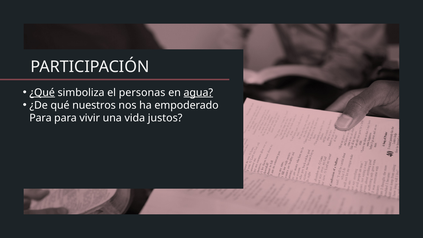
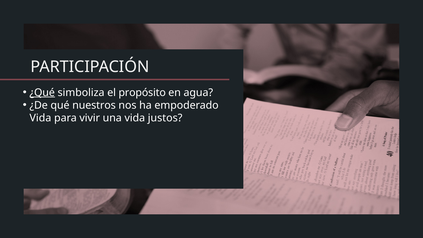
personas: personas -> propósito
agua underline: present -> none
Para at (41, 118): Para -> Vida
